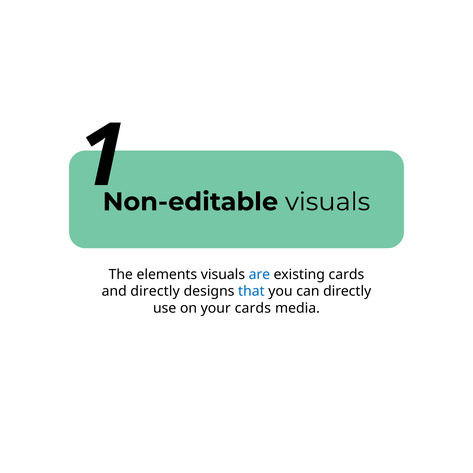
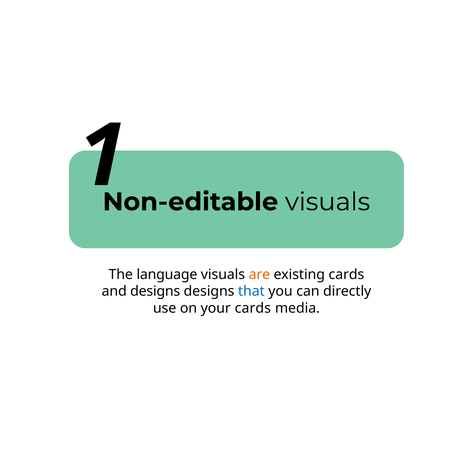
elements: elements -> language
are colour: blue -> orange
and directly: directly -> designs
